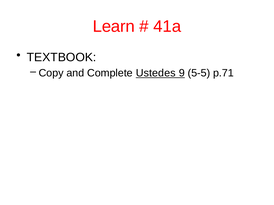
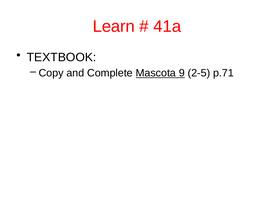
Ustedes: Ustedes -> Mascota
5-5: 5-5 -> 2-5
